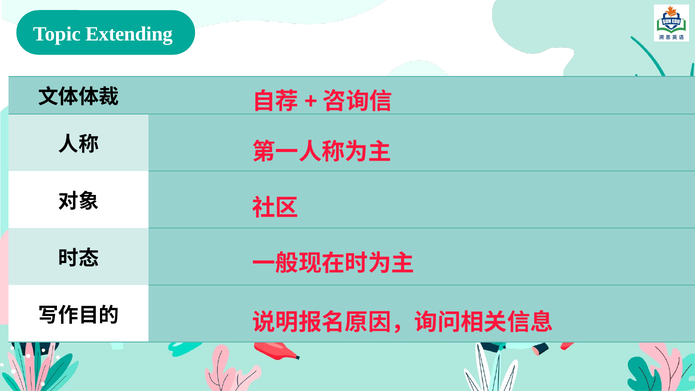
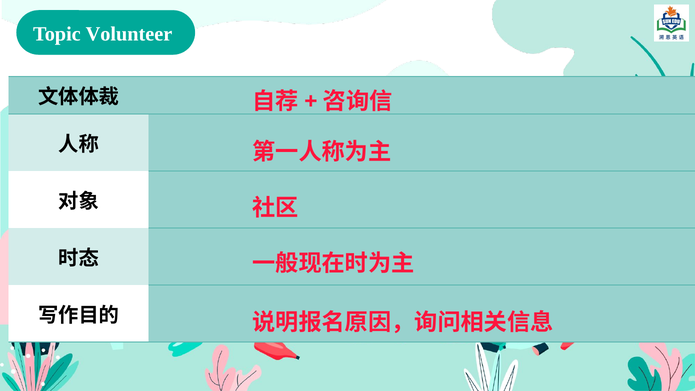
Extending: Extending -> Volunteer
